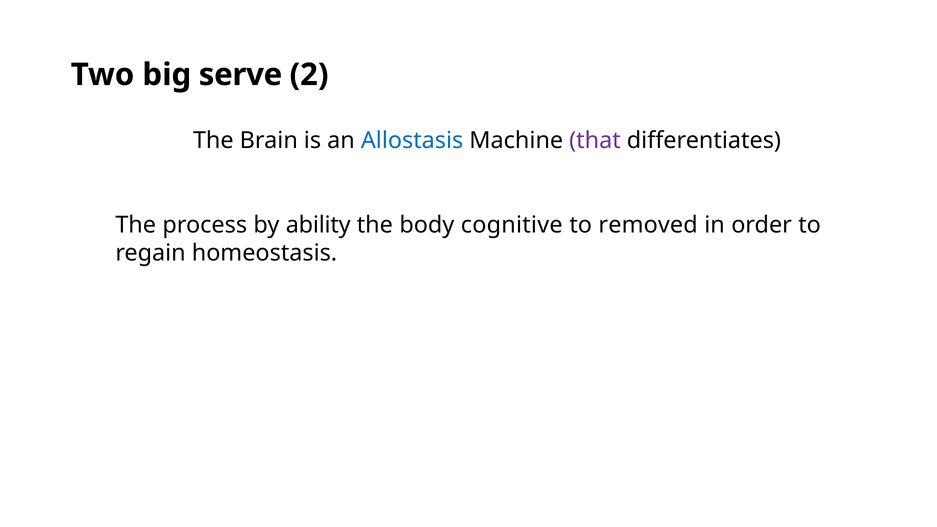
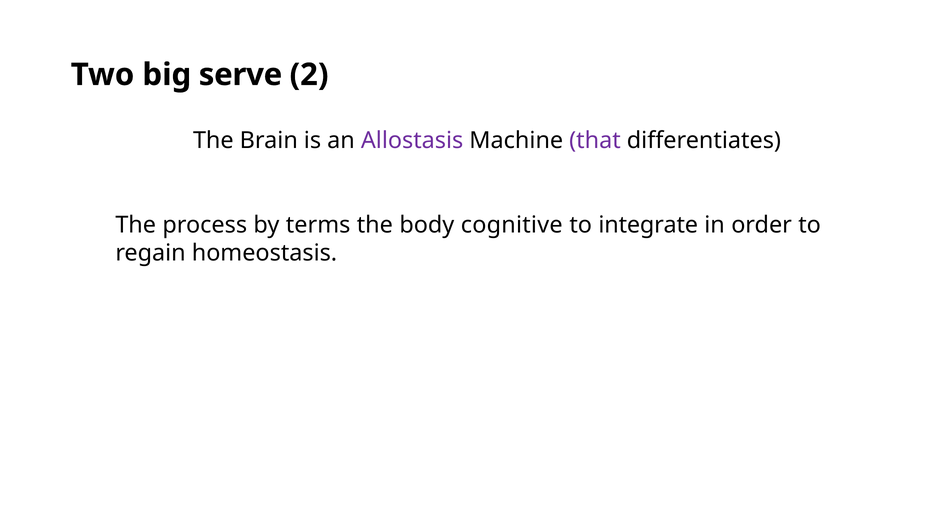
Allostasis colour: blue -> purple
ability: ability -> terms
removed: removed -> integrate
